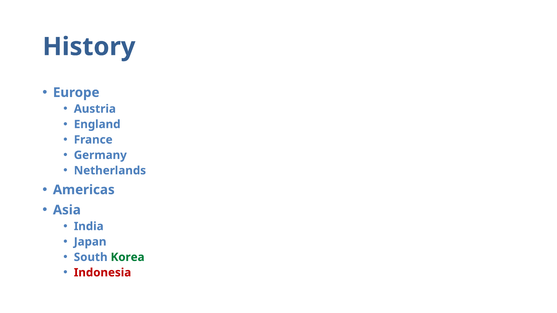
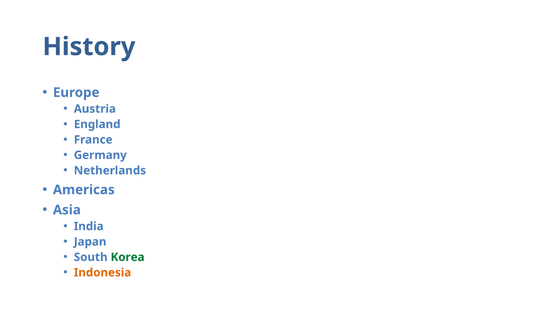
Indonesia colour: red -> orange
